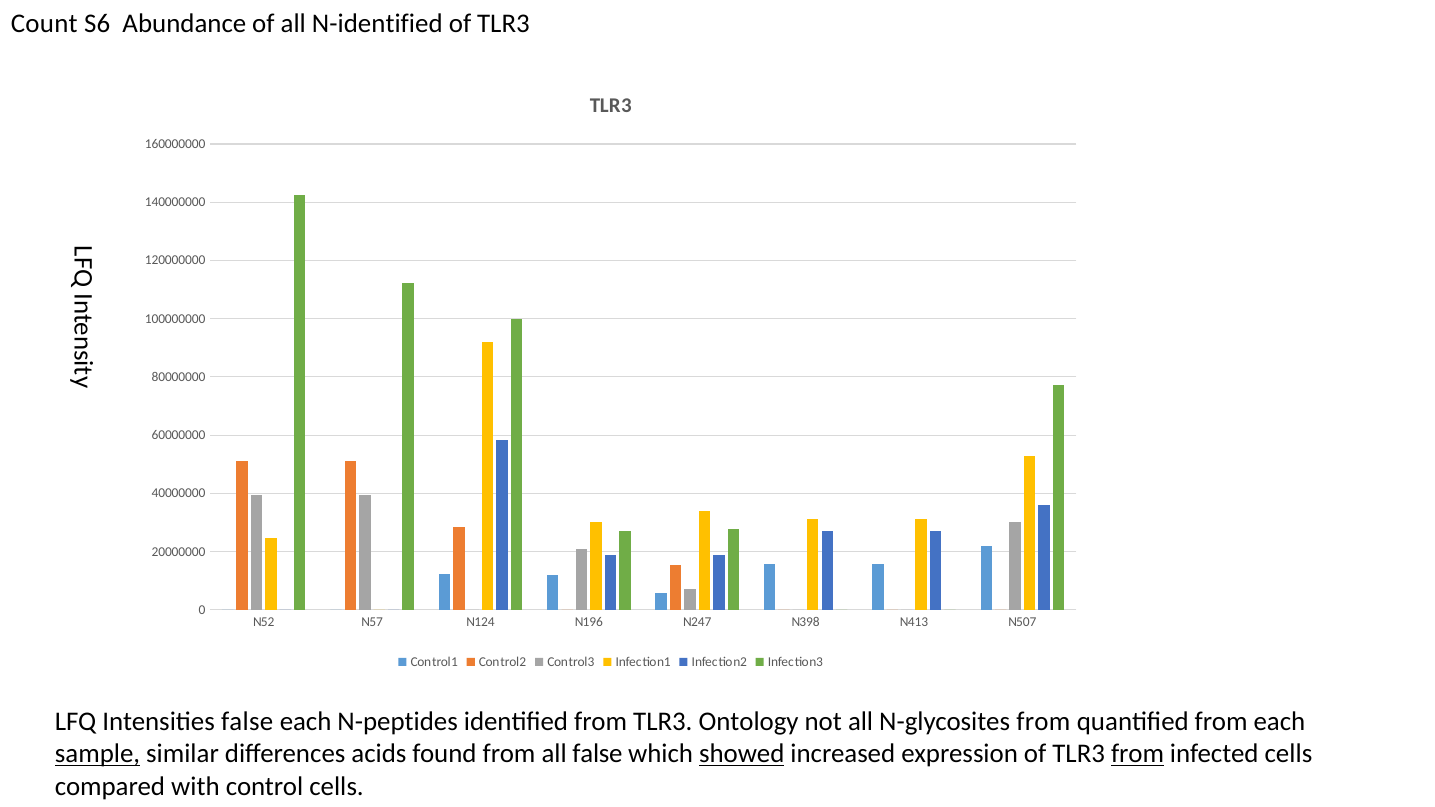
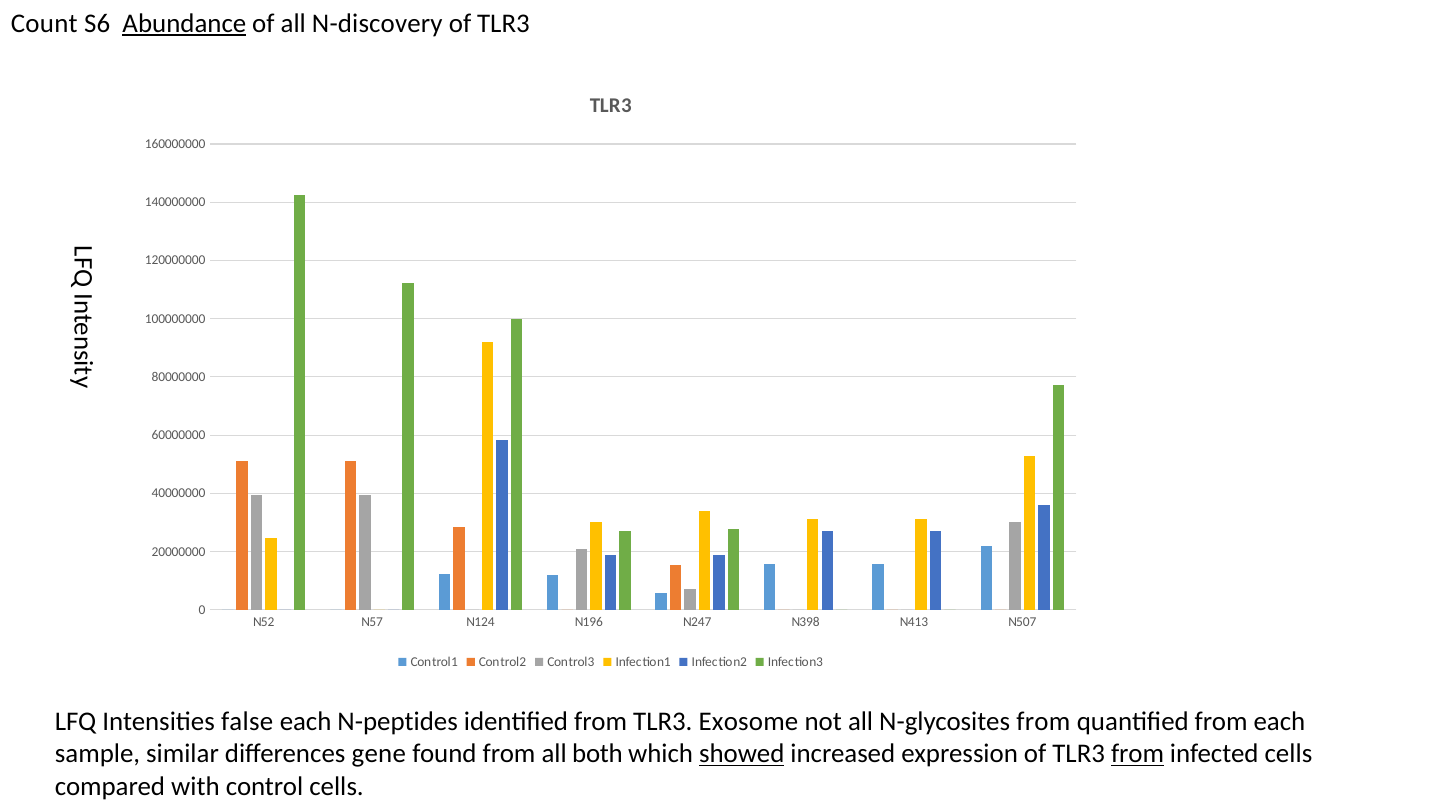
Abundance underline: none -> present
N-identified: N-identified -> N-discovery
Ontology: Ontology -> Exosome
sample underline: present -> none
acids: acids -> gene
all false: false -> both
